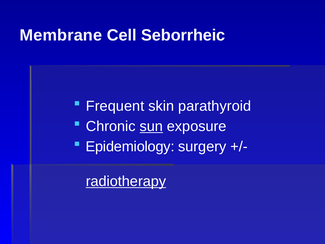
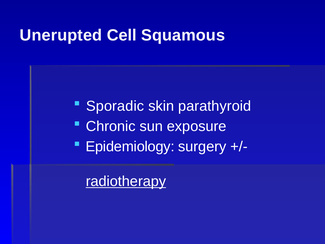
Membrane: Membrane -> Unerupted
Seborrheic: Seborrheic -> Squamous
Frequent: Frequent -> Sporadic
sun underline: present -> none
